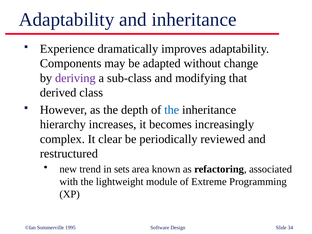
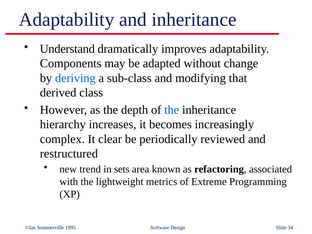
Experience: Experience -> Understand
deriving colour: purple -> blue
module: module -> metrics
